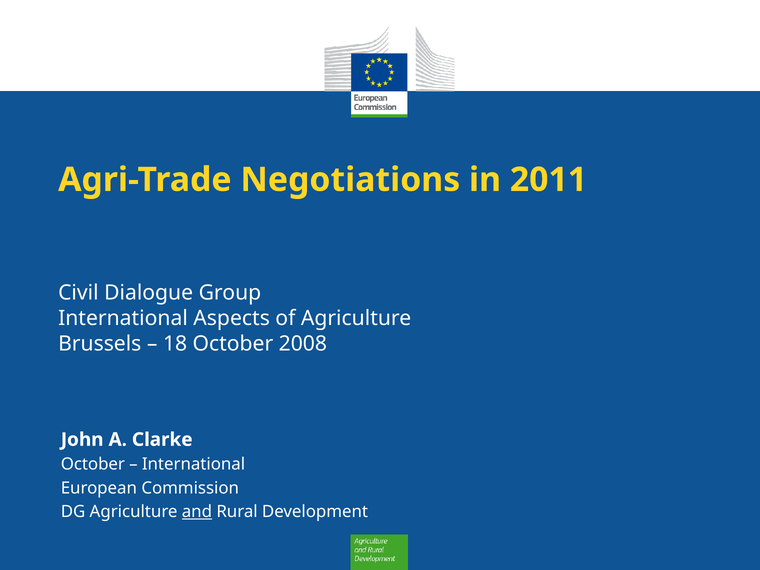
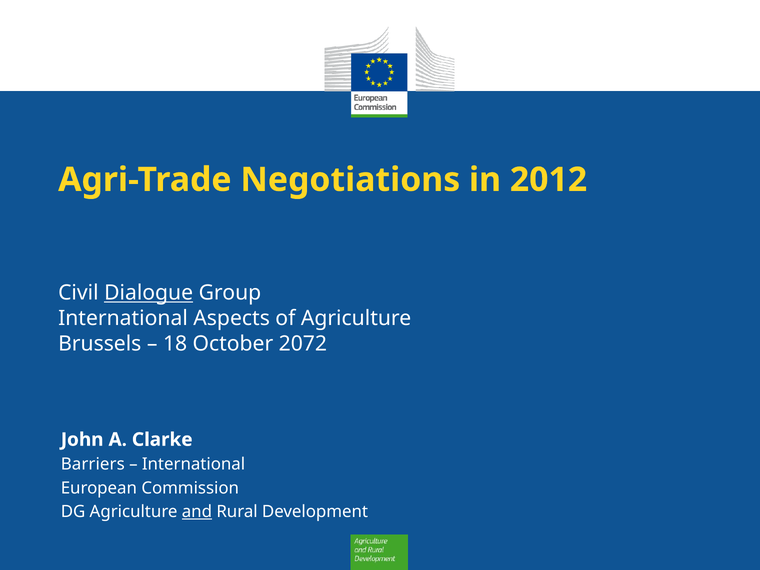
2011: 2011 -> 2012
Dialogue underline: none -> present
2008: 2008 -> 2072
October at (93, 464): October -> Barriers
